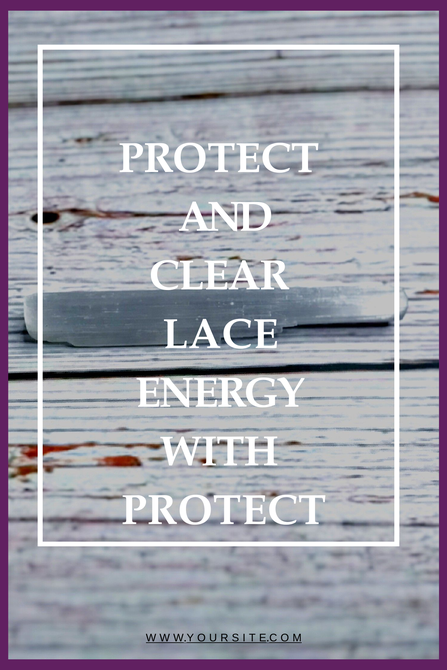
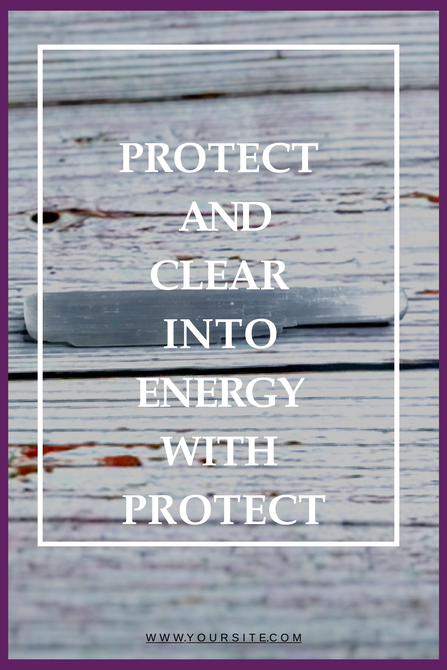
LACE: LACE -> INTO
